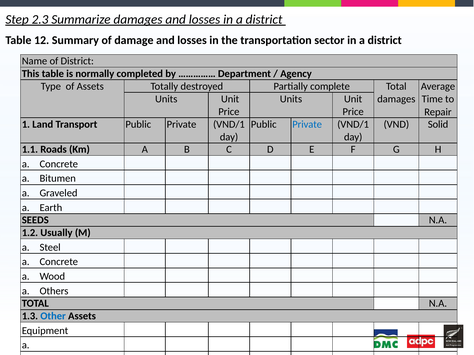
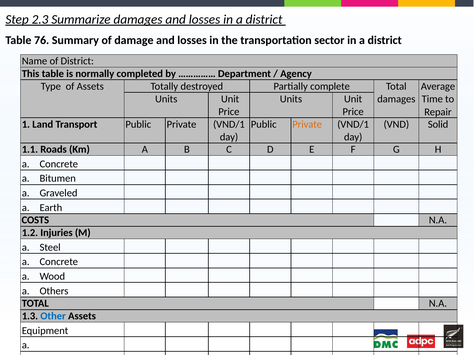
12: 12 -> 76
Private at (307, 124) colour: blue -> orange
SEEDS: SEEDS -> COSTS
Usually: Usually -> Injuries
